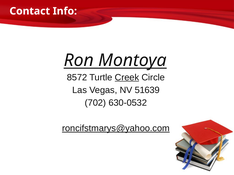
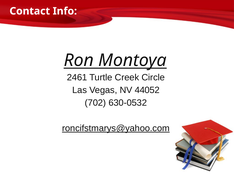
8572: 8572 -> 2461
Creek underline: present -> none
51639: 51639 -> 44052
